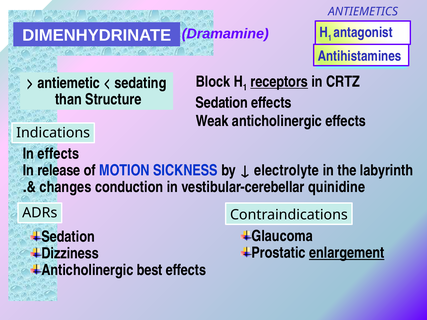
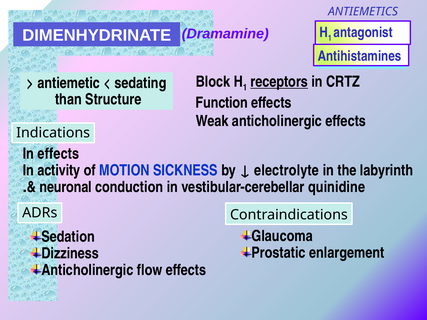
Sedation at (222, 103): Sedation -> Function
release: release -> activity
changes: changes -> neuronal
enlargement underline: present -> none
best: best -> flow
